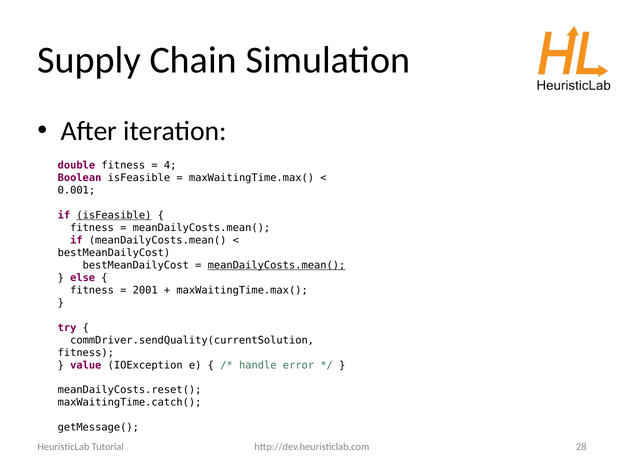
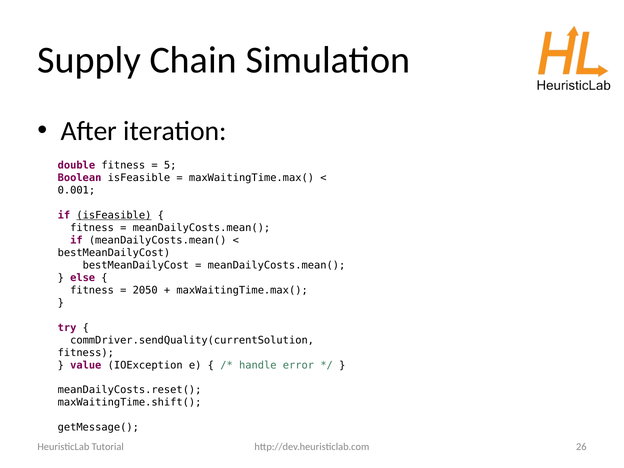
4: 4 -> 5
meanDailyCosts.mean( at (276, 265) underline: present -> none
2001: 2001 -> 2050
maxWaitingTime.catch(: maxWaitingTime.catch( -> maxWaitingTime.shift(
28: 28 -> 26
